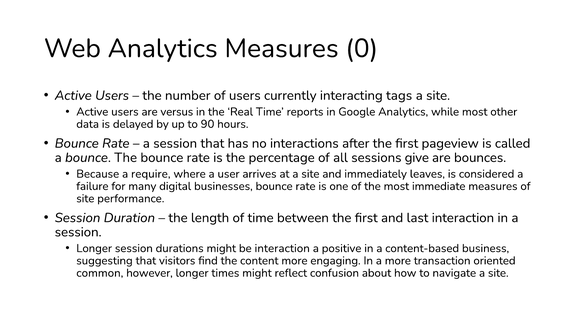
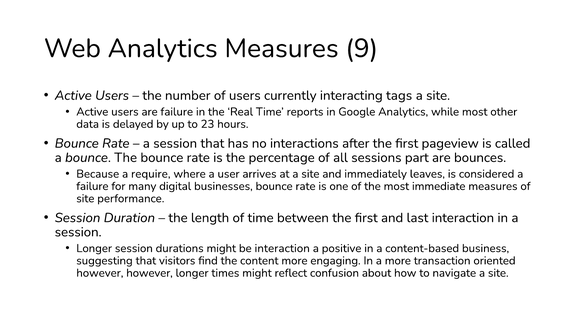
0: 0 -> 9
are versus: versus -> failure
90: 90 -> 23
give: give -> part
common at (100, 273): common -> however
